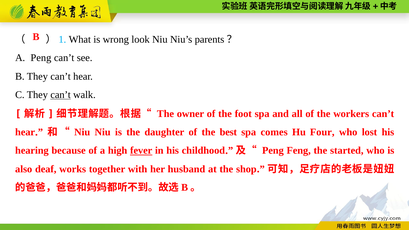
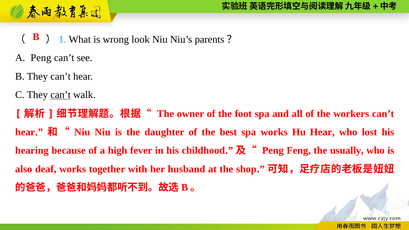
spa comes: comes -> works
Hu Four: Four -> Hear
fever underline: present -> none
started: started -> usually
